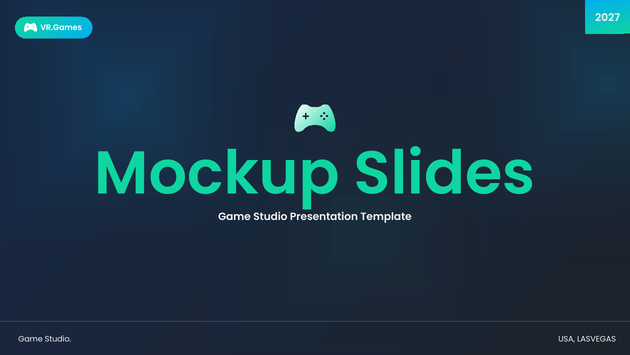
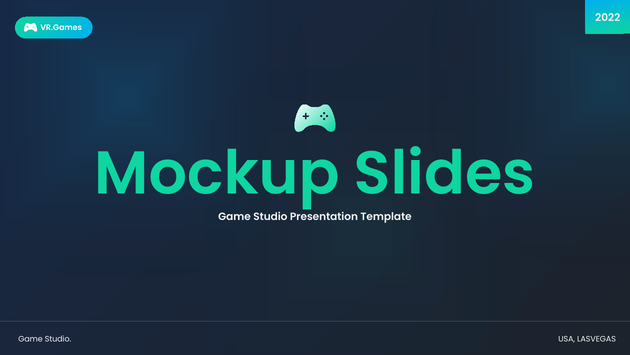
2027: 2027 -> 2022
